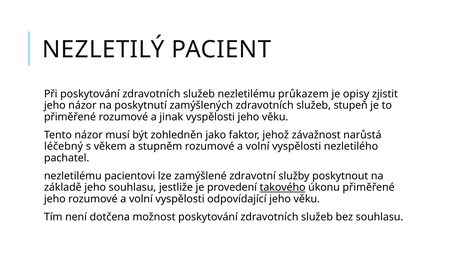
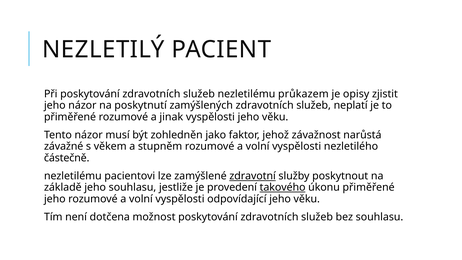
stupeň: stupeň -> neplatí
léčebný: léčebný -> závažné
pachatel: pachatel -> částečně
zdravotní underline: none -> present
